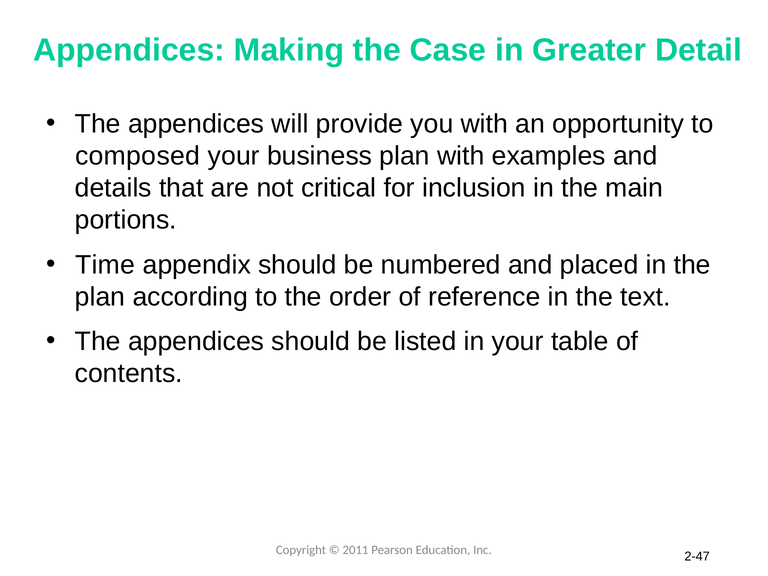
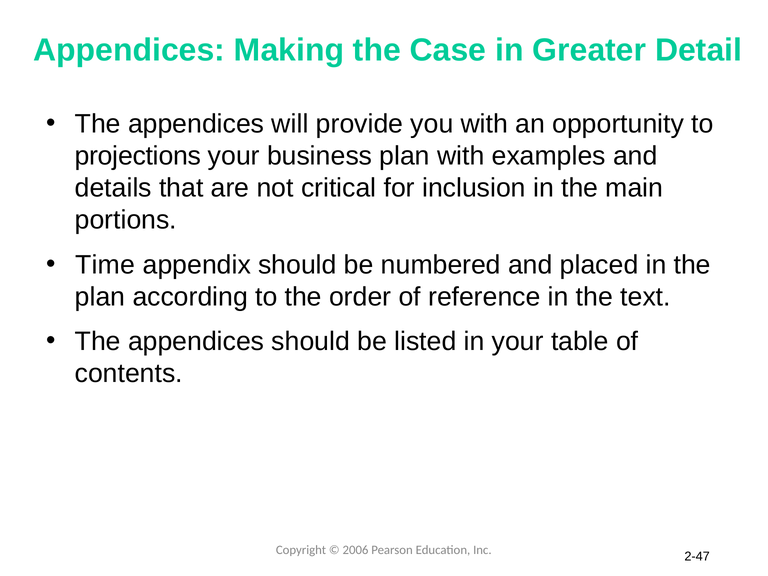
composed: composed -> projections
2011: 2011 -> 2006
